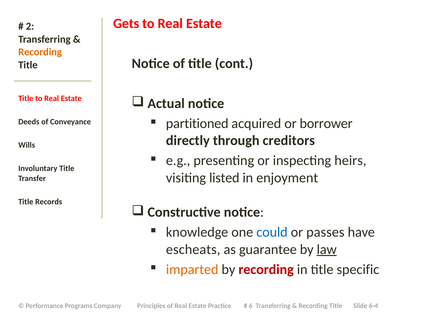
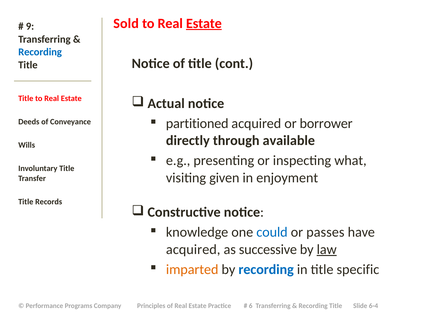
Gets: Gets -> Sold
Estate at (204, 23) underline: none -> present
2: 2 -> 9
Recording at (40, 52) colour: orange -> blue
creditors: creditors -> available
heirs: heirs -> what
listed: listed -> given
escheats at (193, 249): escheats -> acquired
guarantee: guarantee -> successive
recording at (266, 269) colour: red -> blue
